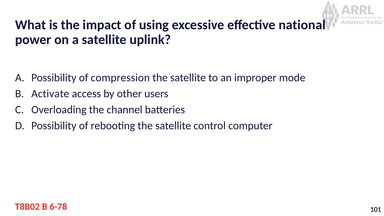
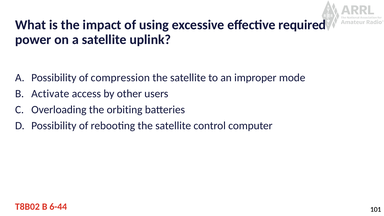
national: national -> required
channel: channel -> orbiting
6-78: 6-78 -> 6-44
